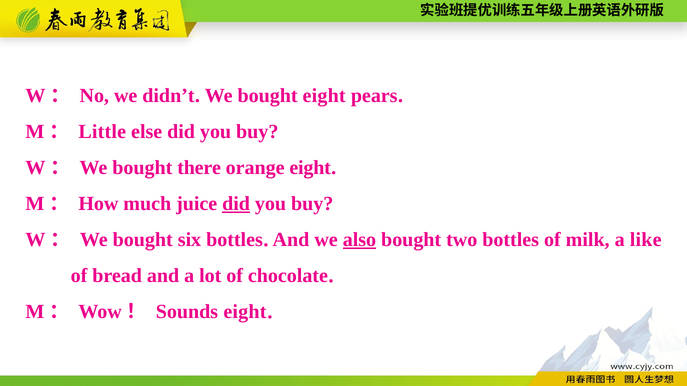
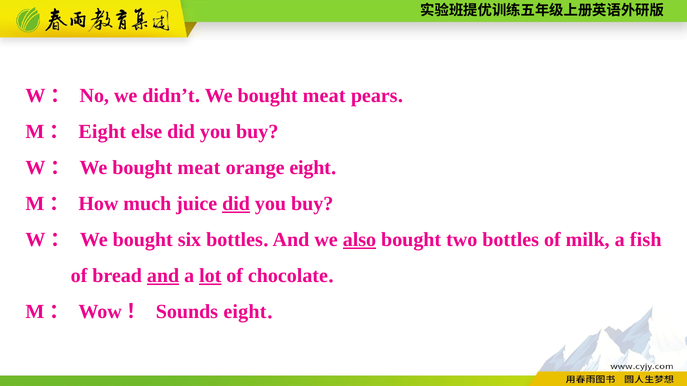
eight at (324, 96): eight -> meat
Little at (102, 132): Little -> Eight
there at (199, 168): there -> meat
like: like -> fish
and at (163, 276) underline: none -> present
lot underline: none -> present
